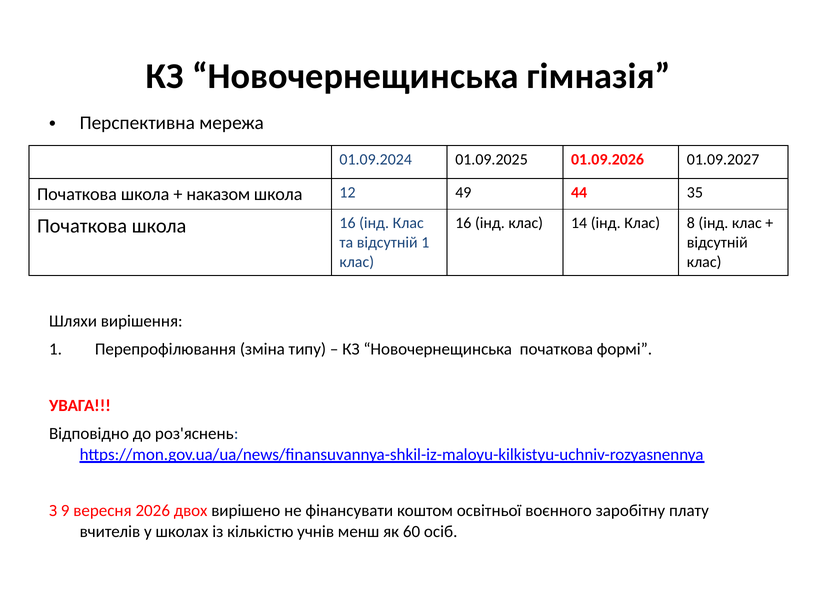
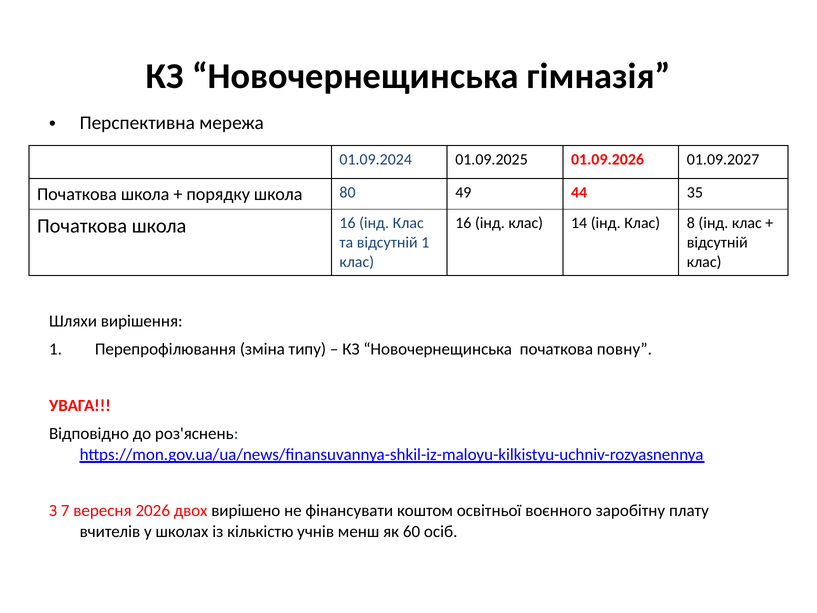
наказом: наказом -> порядку
12: 12 -> 80
формі: формі -> повну
9: 9 -> 7
